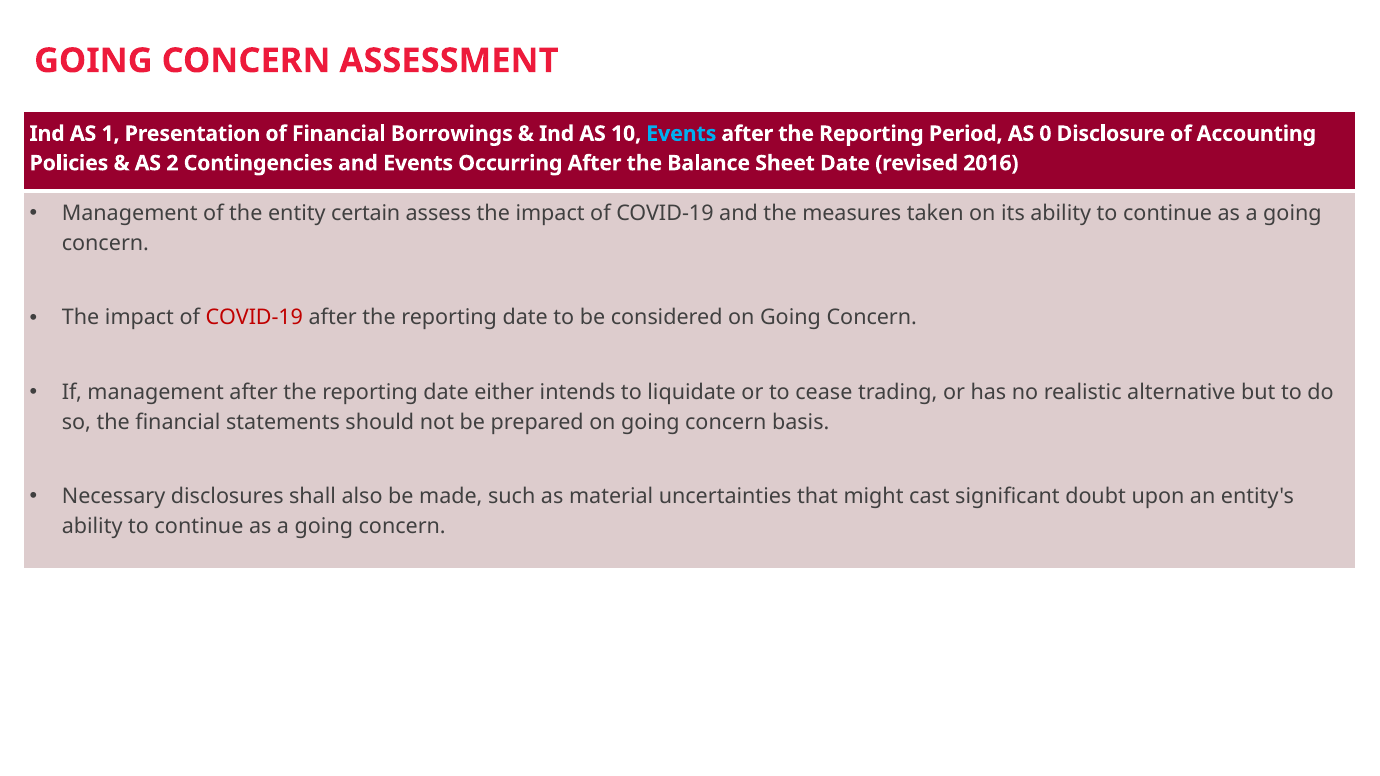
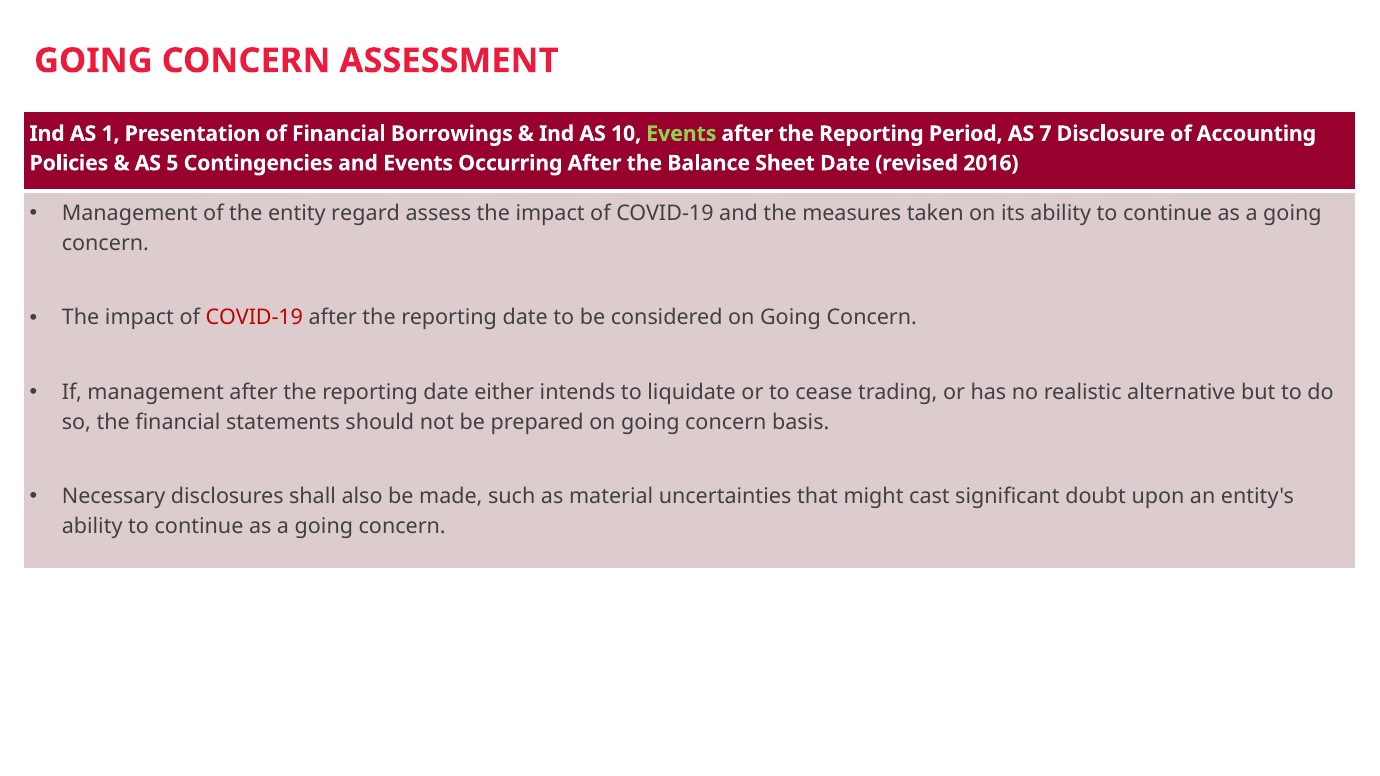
Events at (681, 134) colour: light blue -> light green
0: 0 -> 7
2: 2 -> 5
certain: certain -> regard
